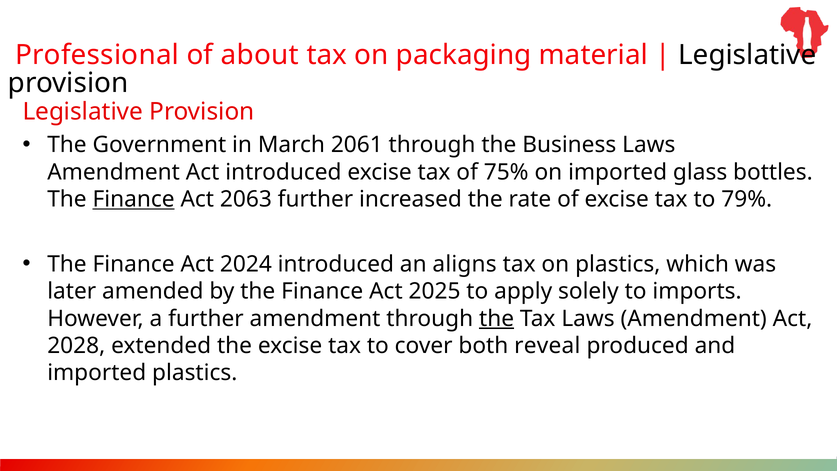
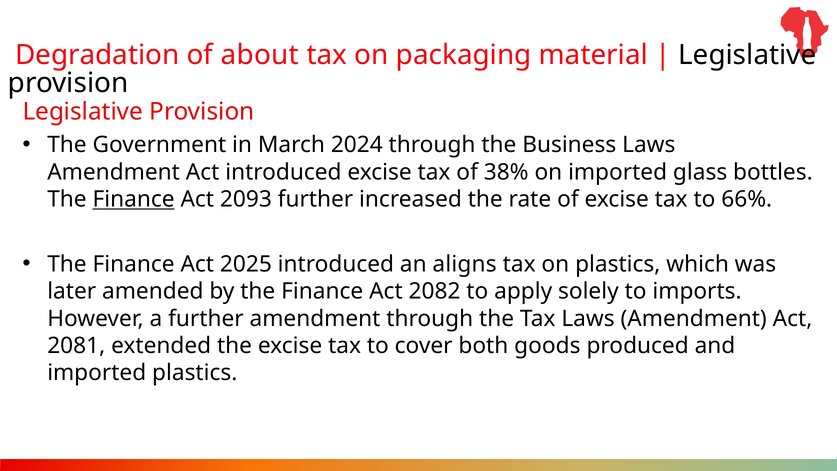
Professional: Professional -> Degradation
2061: 2061 -> 2024
75%: 75% -> 38%
2063: 2063 -> 2093
79%: 79% -> 66%
2024: 2024 -> 2025
2025: 2025 -> 2082
the at (497, 318) underline: present -> none
2028: 2028 -> 2081
reveal: reveal -> goods
